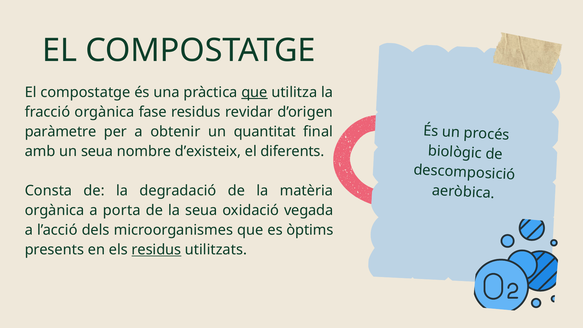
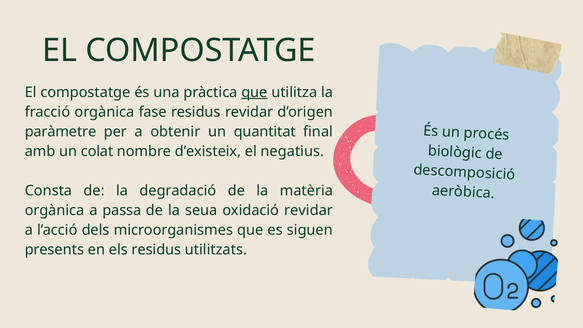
un seua: seua -> colat
diferents: diferents -> negatius
porta: porta -> passa
oxidació vegada: vegada -> revidar
òptims: òptims -> siguen
residus at (156, 250) underline: present -> none
